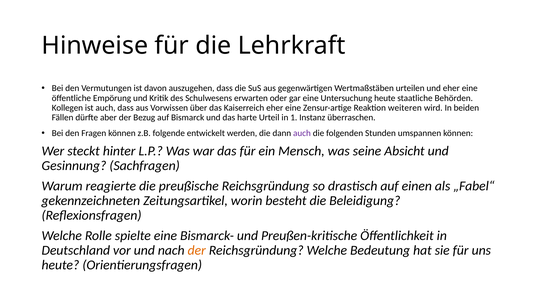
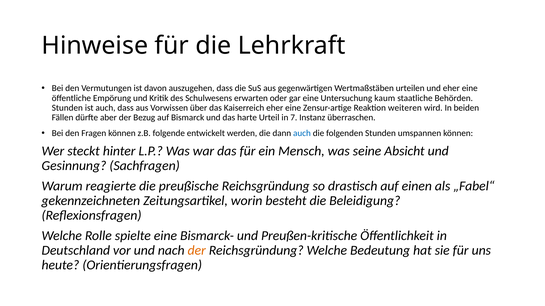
Untersuchung heute: heute -> kaum
Kollegen at (67, 108): Kollegen -> Stunden
1: 1 -> 7
auch at (302, 133) colour: purple -> blue
